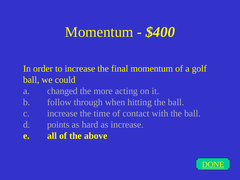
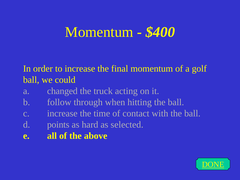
more: more -> truck
as increase: increase -> selected
